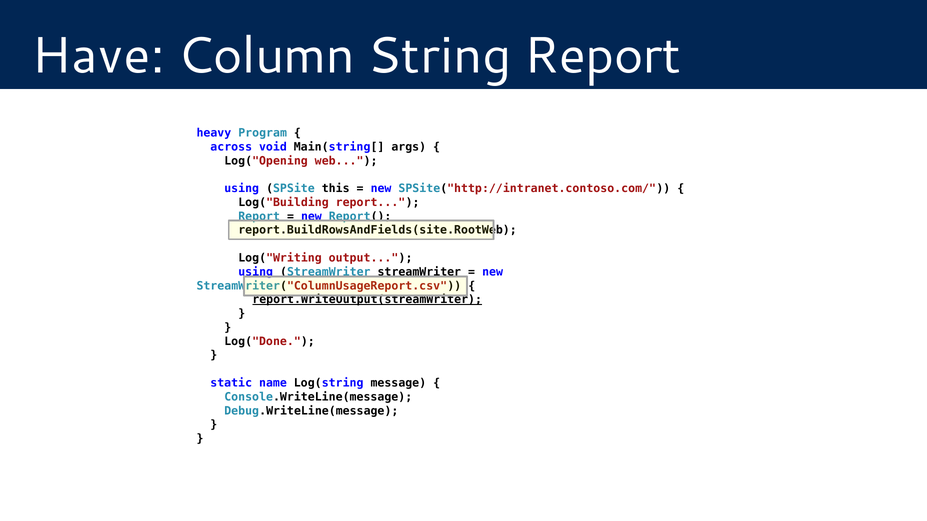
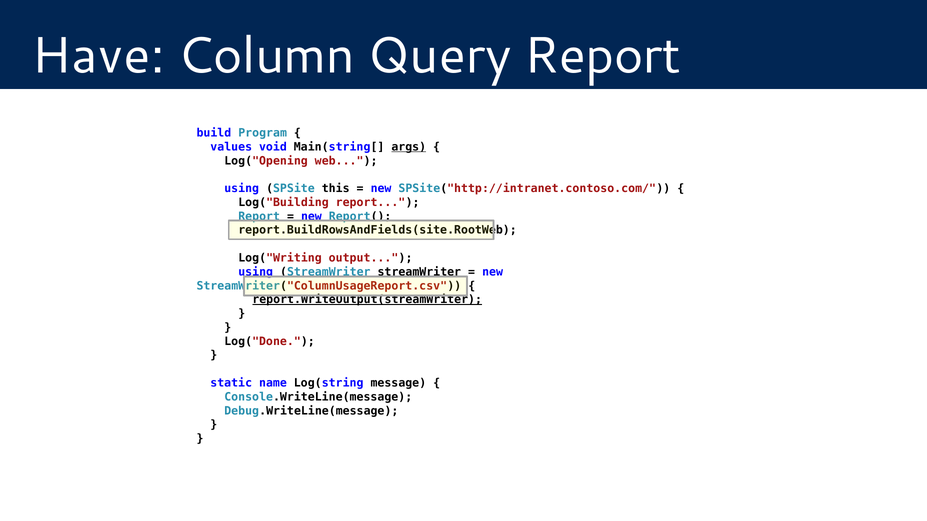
String: String -> Query
heavy: heavy -> build
across: across -> values
args underline: none -> present
